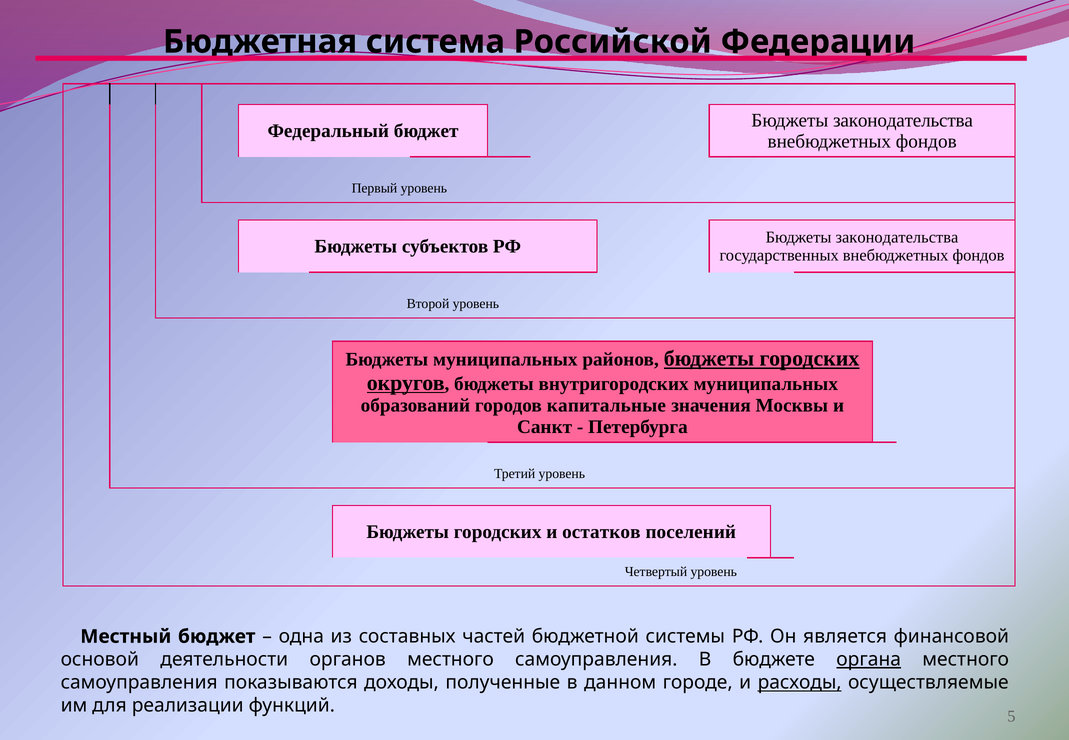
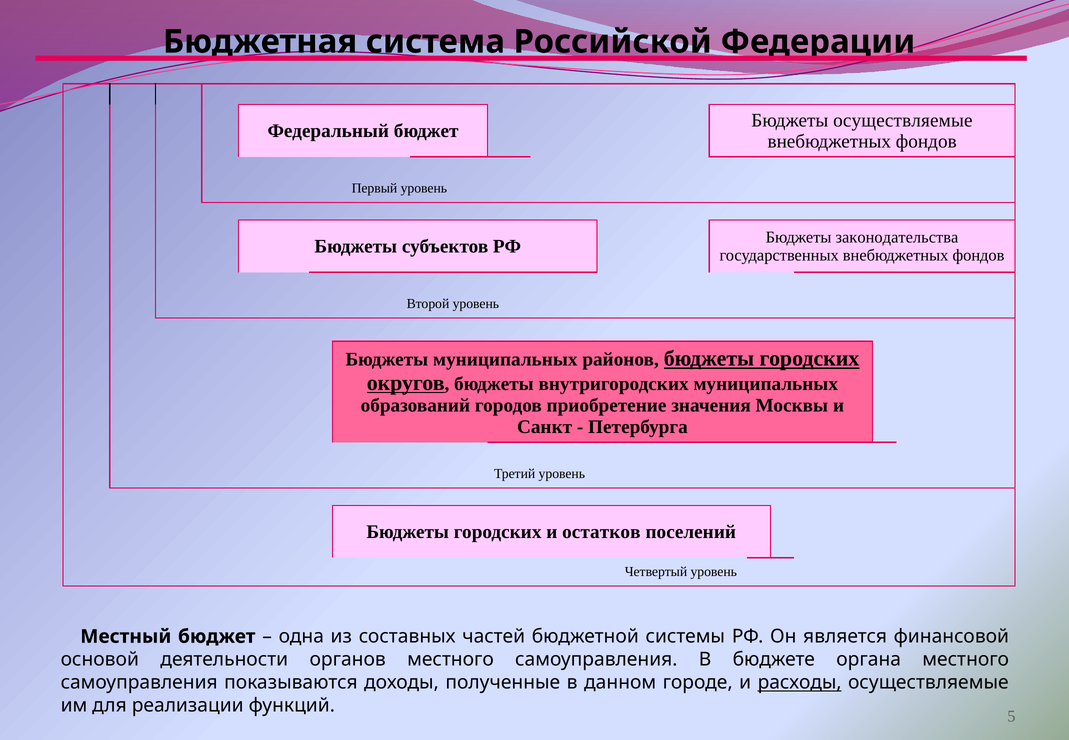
законодательства at (903, 120): законодательства -> осуществляемые
капитальные: капитальные -> приобретение
органа underline: present -> none
